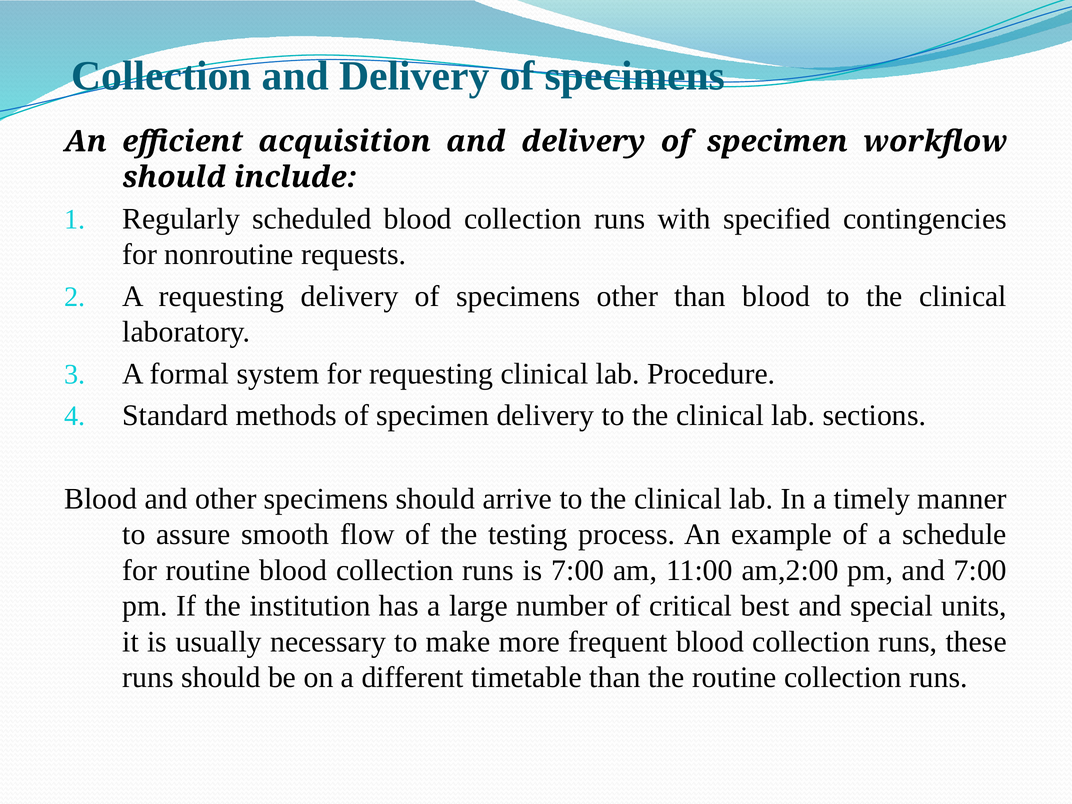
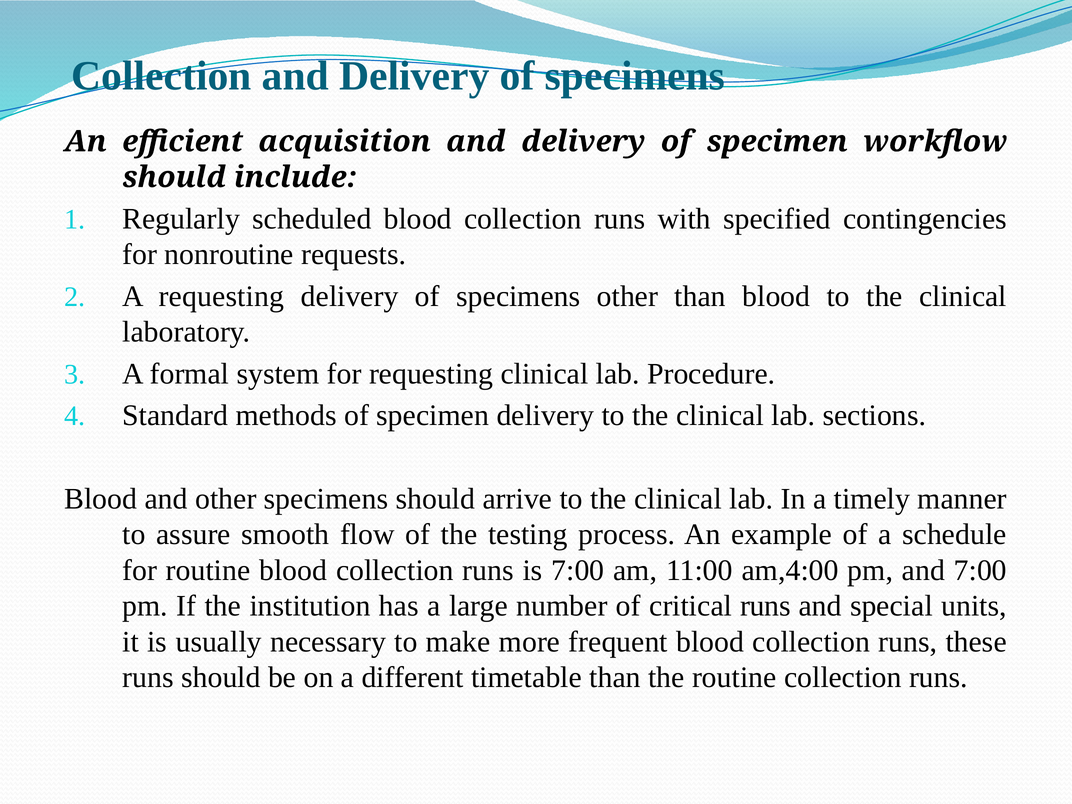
am,2:00: am,2:00 -> am,4:00
critical best: best -> runs
